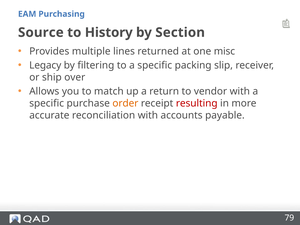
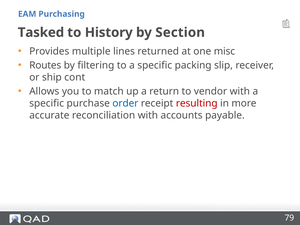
Source: Source -> Tasked
Legacy: Legacy -> Routes
over: over -> cont
order colour: orange -> blue
